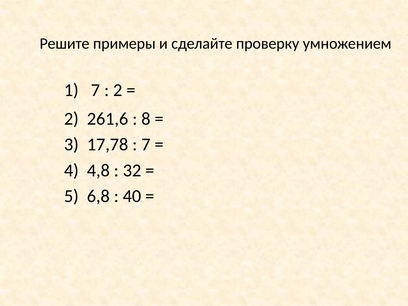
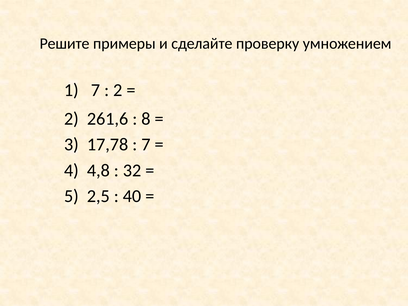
6,8: 6,8 -> 2,5
